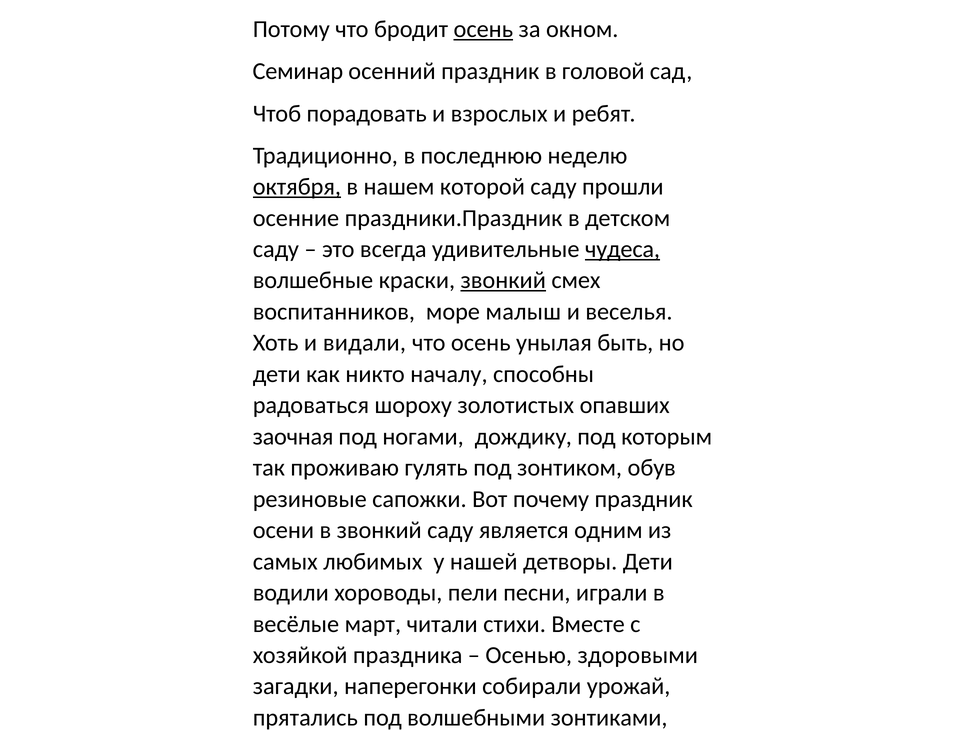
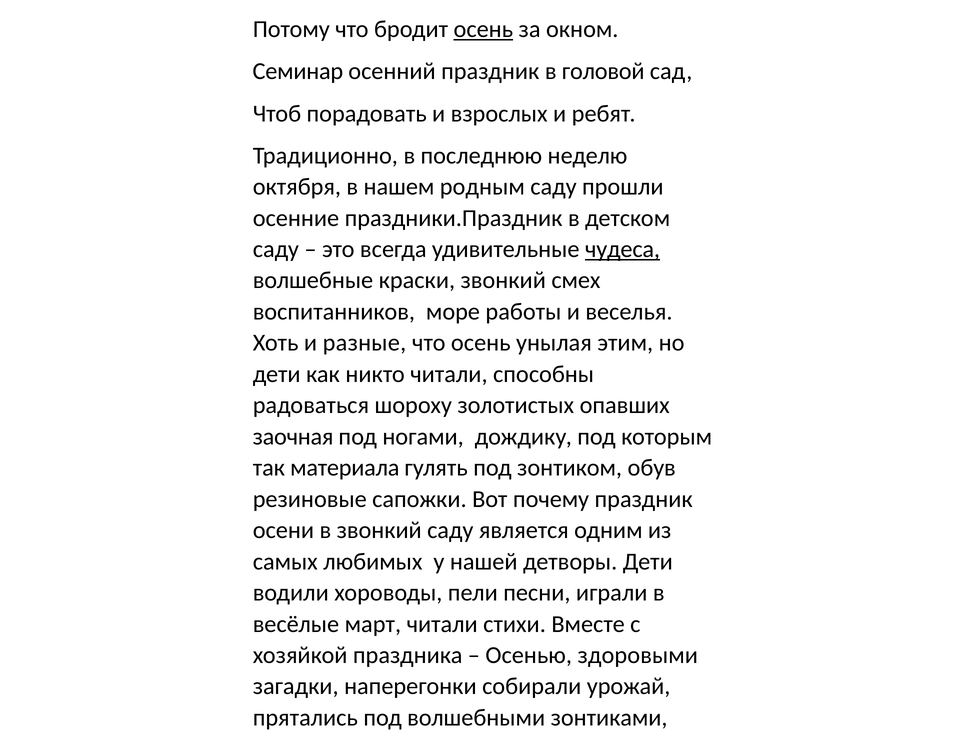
октября underline: present -> none
которой: которой -> родным
звонкий at (503, 280) underline: present -> none
малыш: малыш -> работы
видали: видали -> разные
быть: быть -> этим
никто началу: началу -> читали
проживаю: проживаю -> материала
